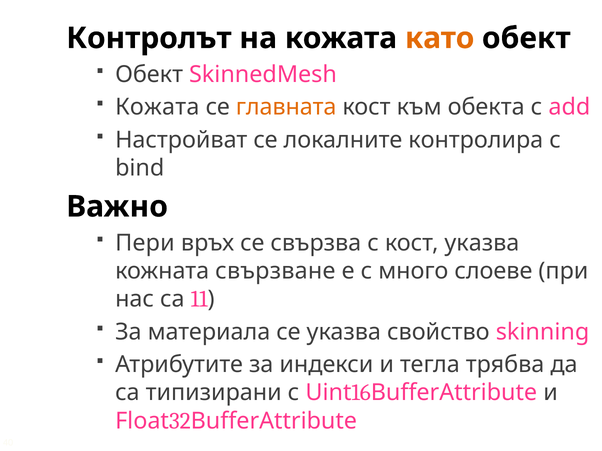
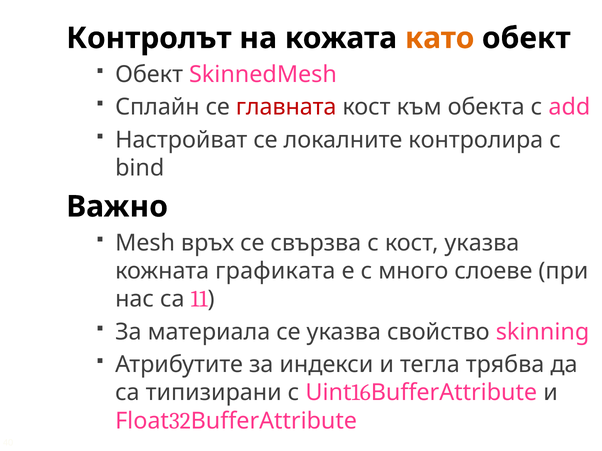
Кожата at (157, 107): Кожата -> Сплайн
главната colour: orange -> red
Пери: Пери -> Mesh
свързване: свързване -> графиката
